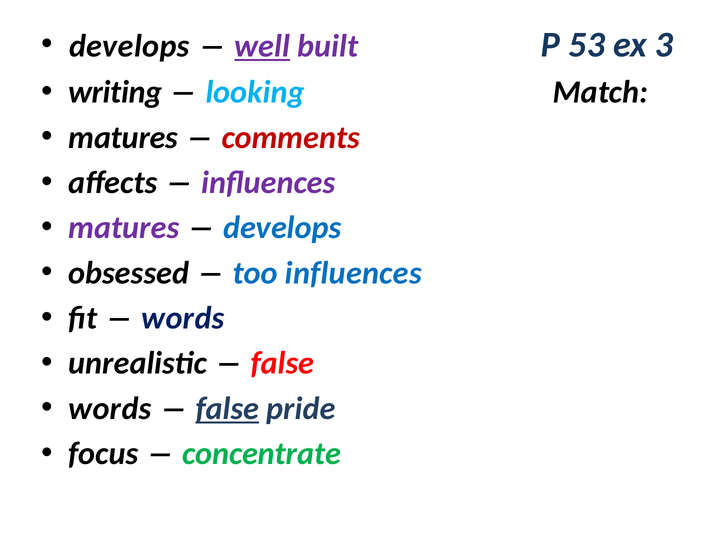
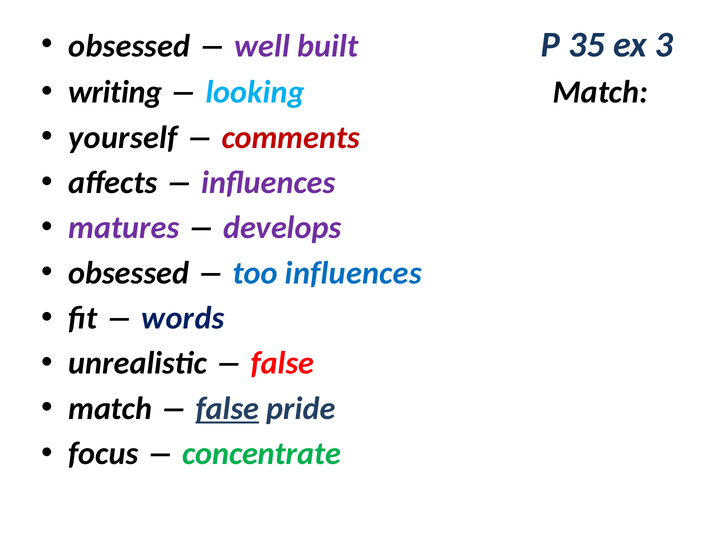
develops at (129, 46): develops -> obsessed
well underline: present -> none
53: 53 -> 35
matures at (123, 137): matures -> yourself
develops at (282, 228) colour: blue -> purple
words at (110, 408): words -> match
